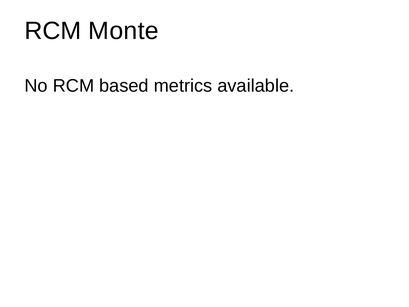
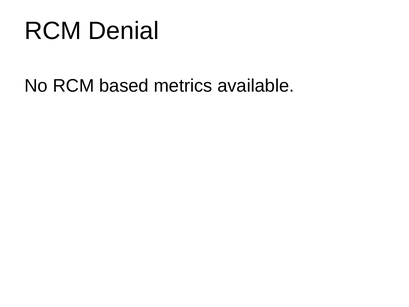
Monte: Monte -> Denial
